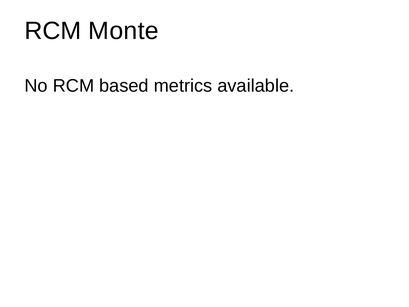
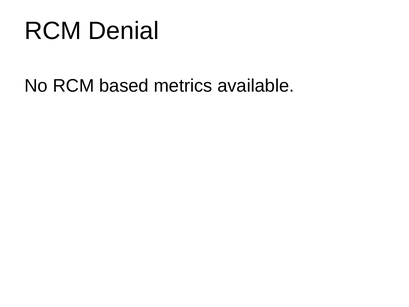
Monte: Monte -> Denial
